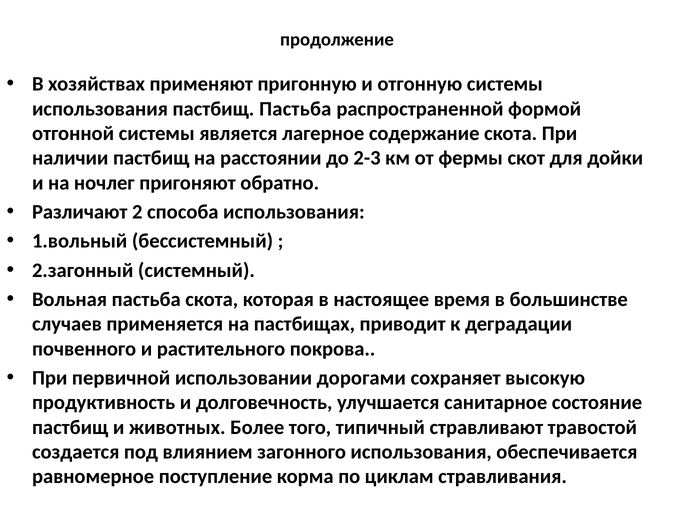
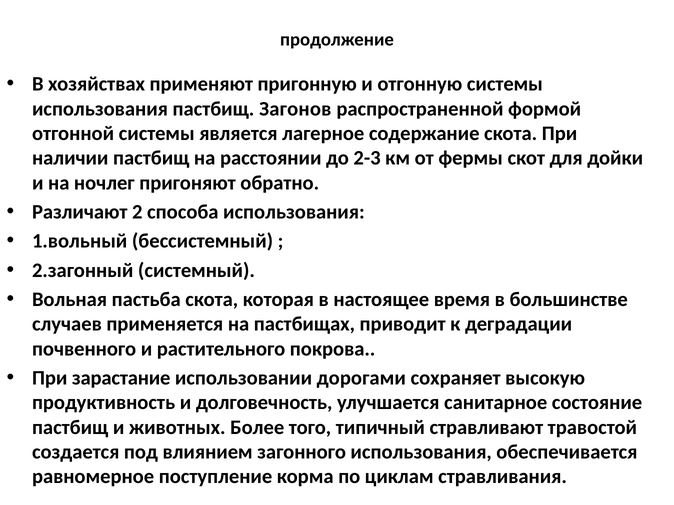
пастбищ Пастьба: Пастьба -> Загонов
первичной: первичной -> зарастание
